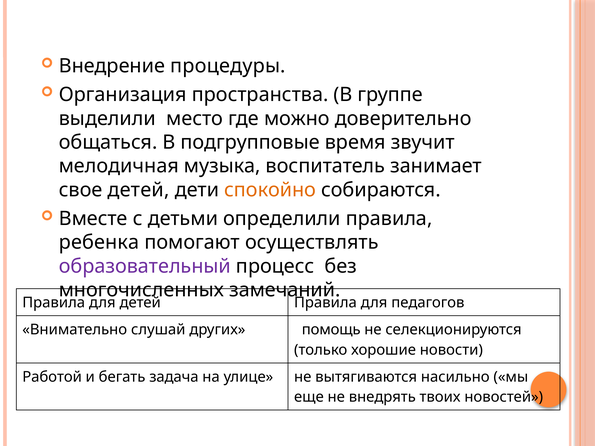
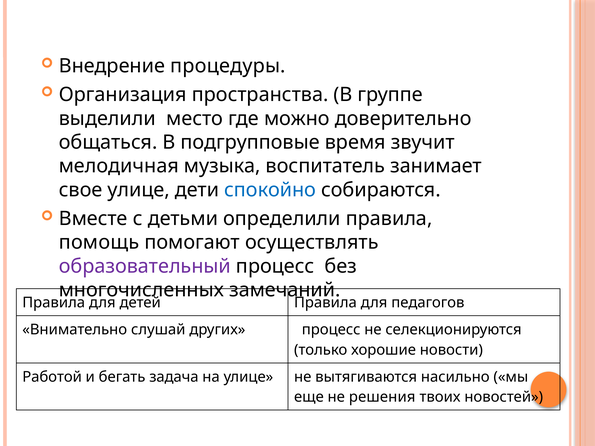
свое детей: детей -> улице
спокойно colour: orange -> blue
ребенка: ребенка -> помощь
других помощь: помощь -> процесс
внедрять: внедрять -> решения
